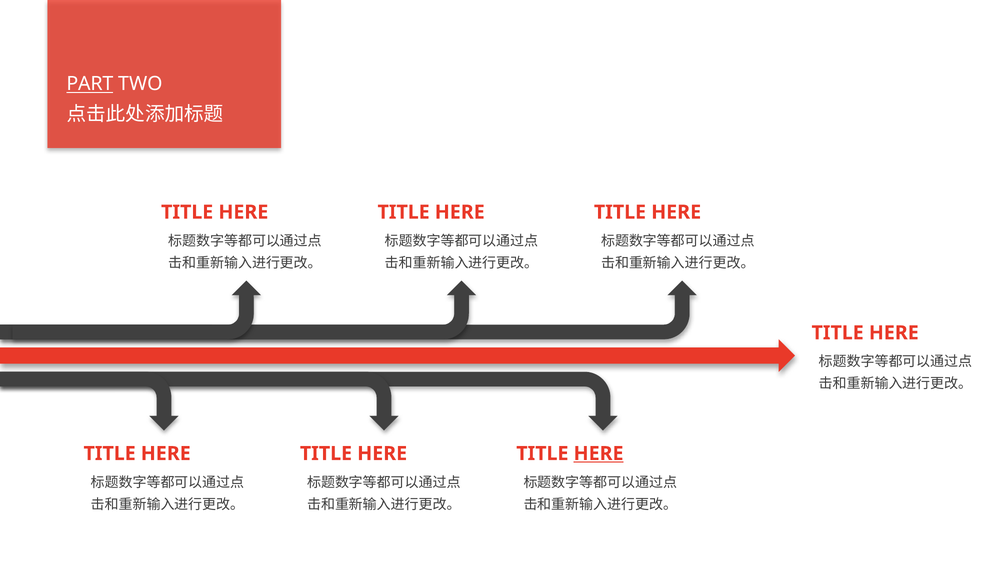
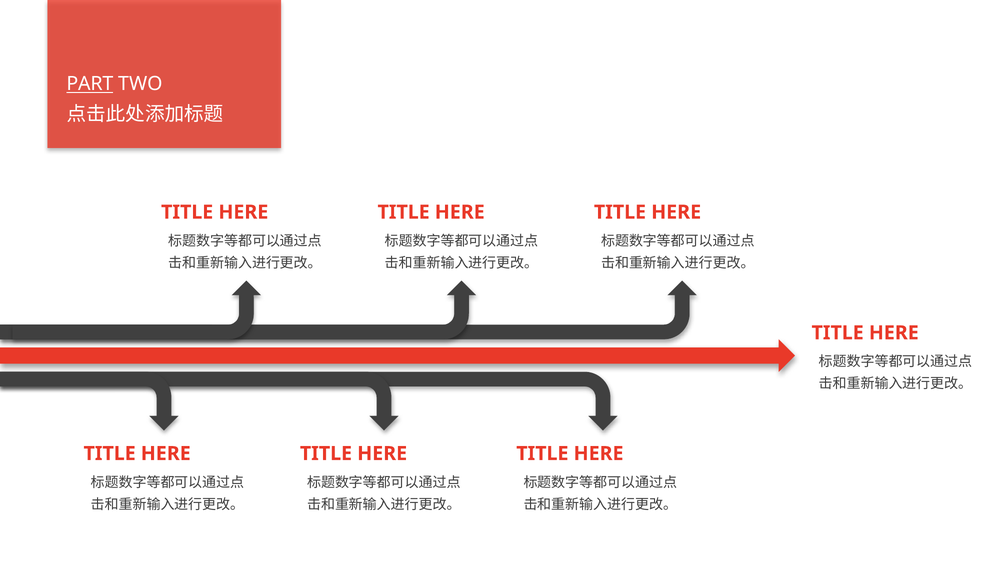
HERE at (599, 454) underline: present -> none
